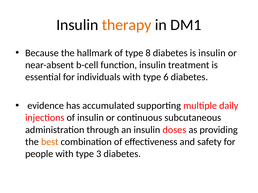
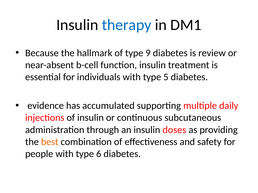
therapy colour: orange -> blue
8: 8 -> 9
is insulin: insulin -> review
6: 6 -> 5
3: 3 -> 6
